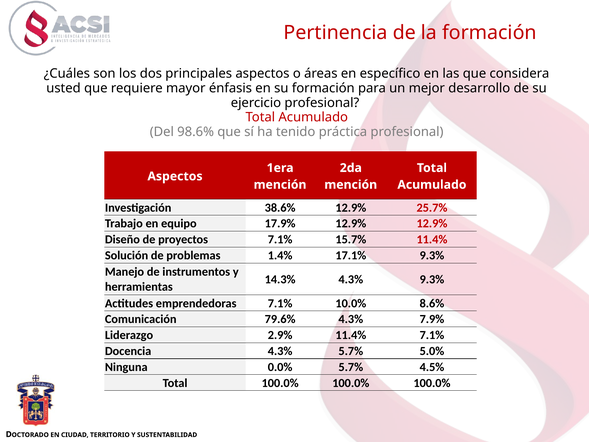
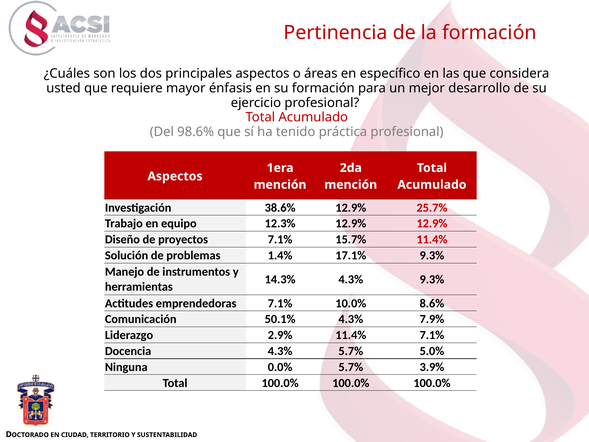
17.9%: 17.9% -> 12.3%
79.6%: 79.6% -> 50.1%
4.5%: 4.5% -> 3.9%
